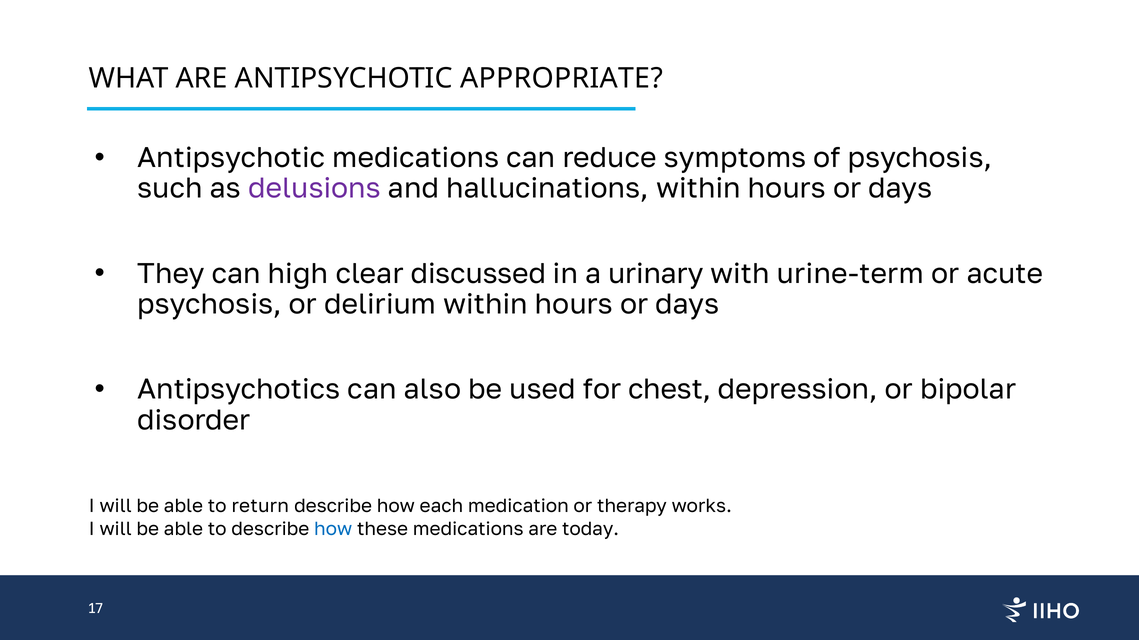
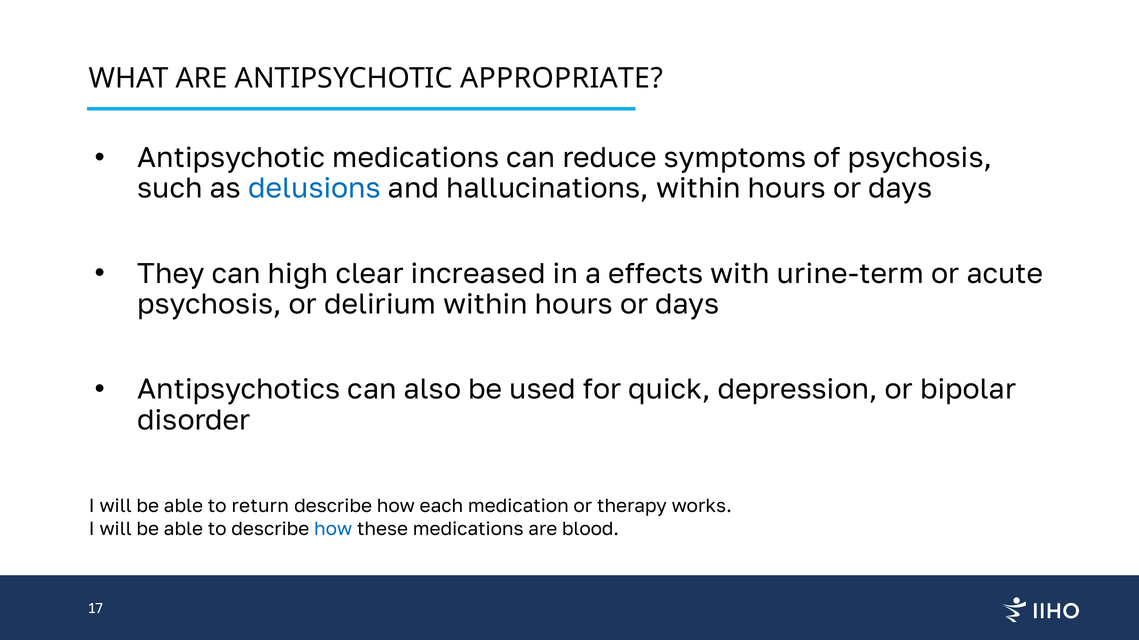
delusions colour: purple -> blue
discussed: discussed -> increased
urinary: urinary -> effects
chest: chest -> quick
today: today -> blood
